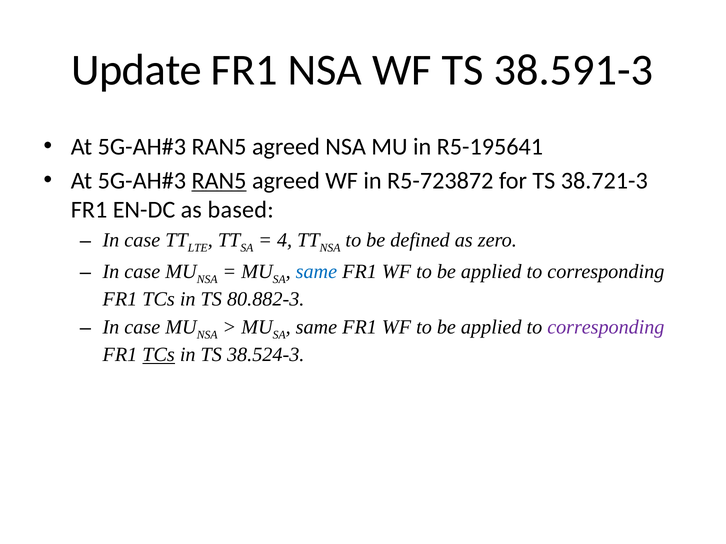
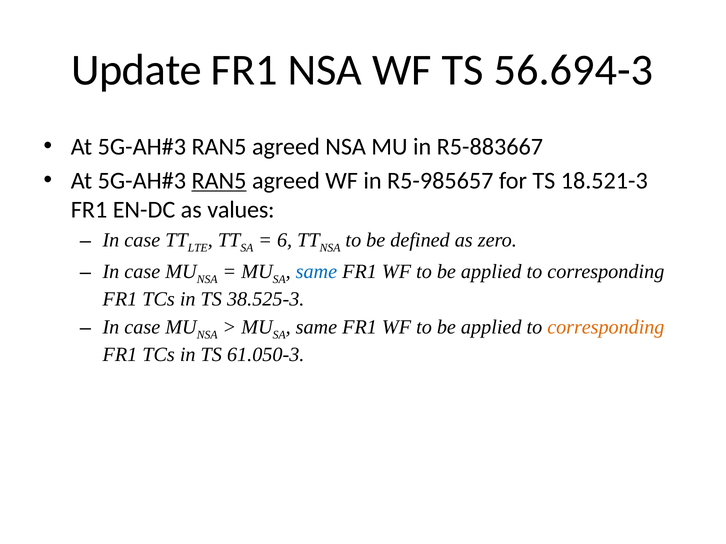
38.591-3: 38.591-3 -> 56.694-3
R5-195641: R5-195641 -> R5-883667
R5-723872: R5-723872 -> R5-985657
38.721-3: 38.721-3 -> 18.521-3
based: based -> values
4: 4 -> 6
80.882-3: 80.882-3 -> 38.525-3
corresponding at (606, 328) colour: purple -> orange
TCs at (159, 355) underline: present -> none
38.524-3: 38.524-3 -> 61.050-3
